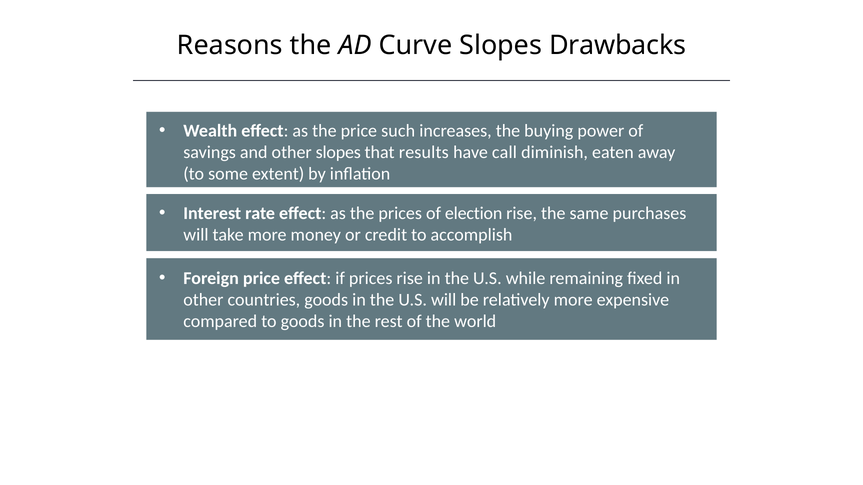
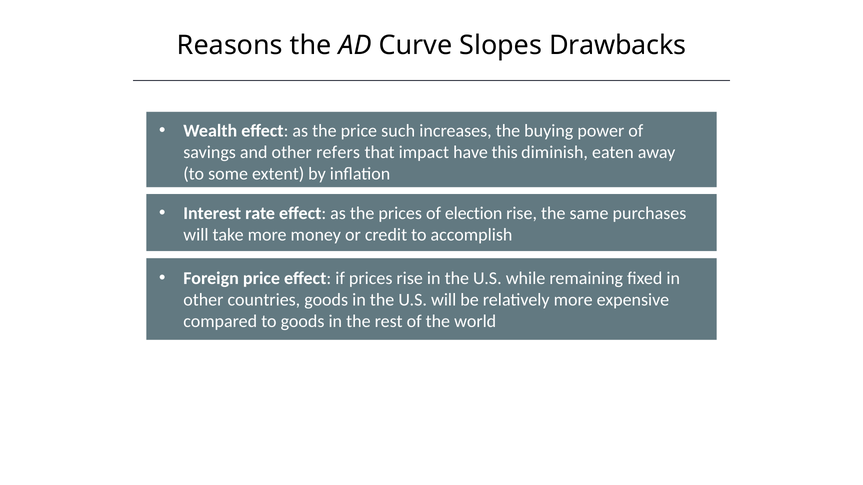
other slopes: slopes -> refers
results: results -> impact
call: call -> this
